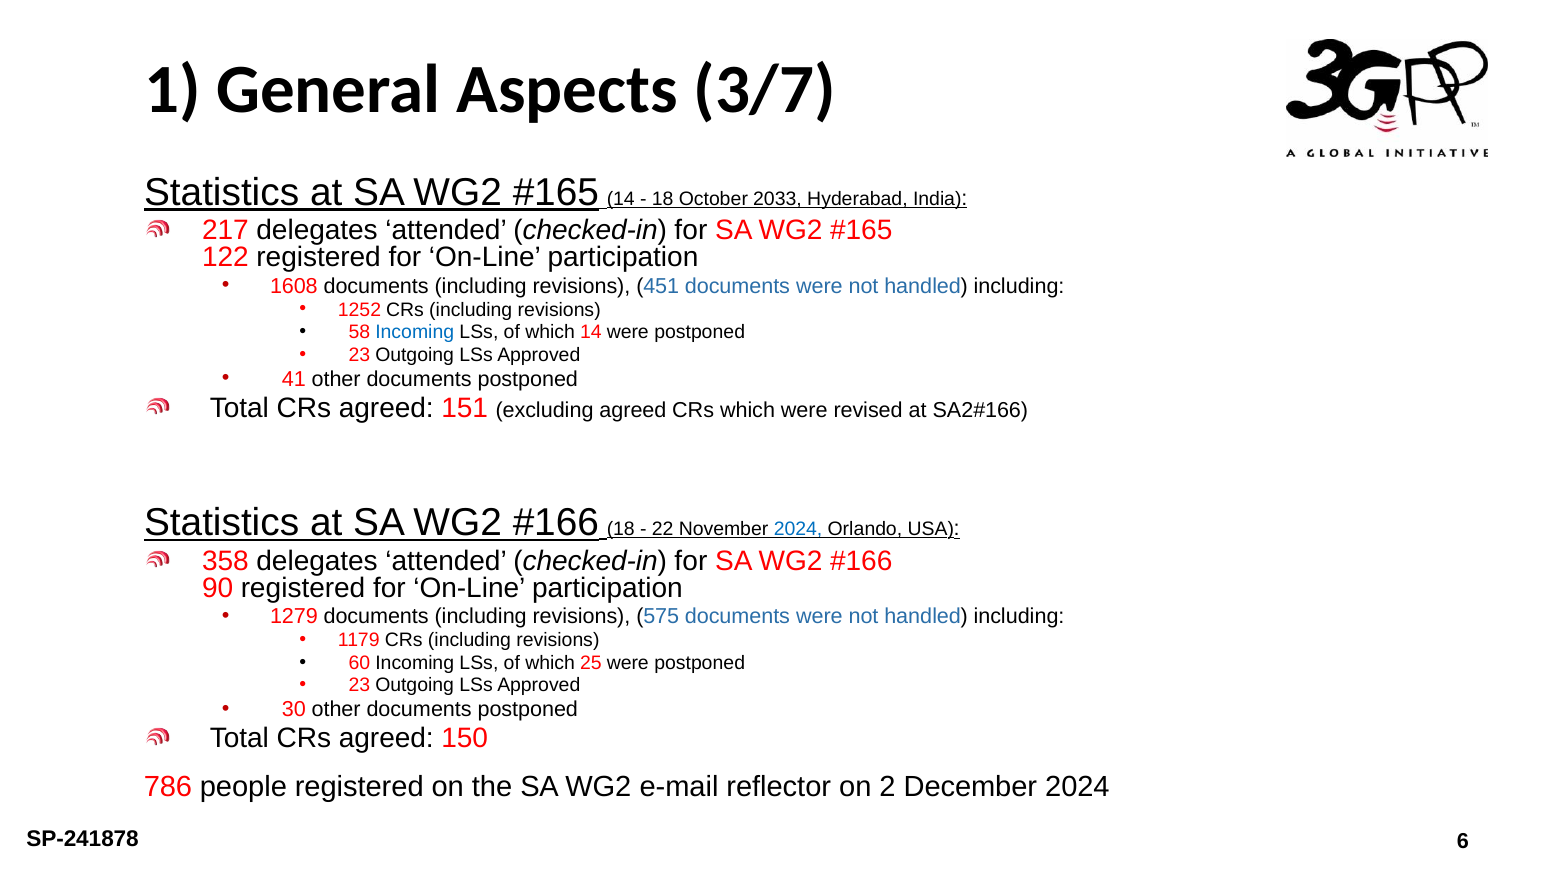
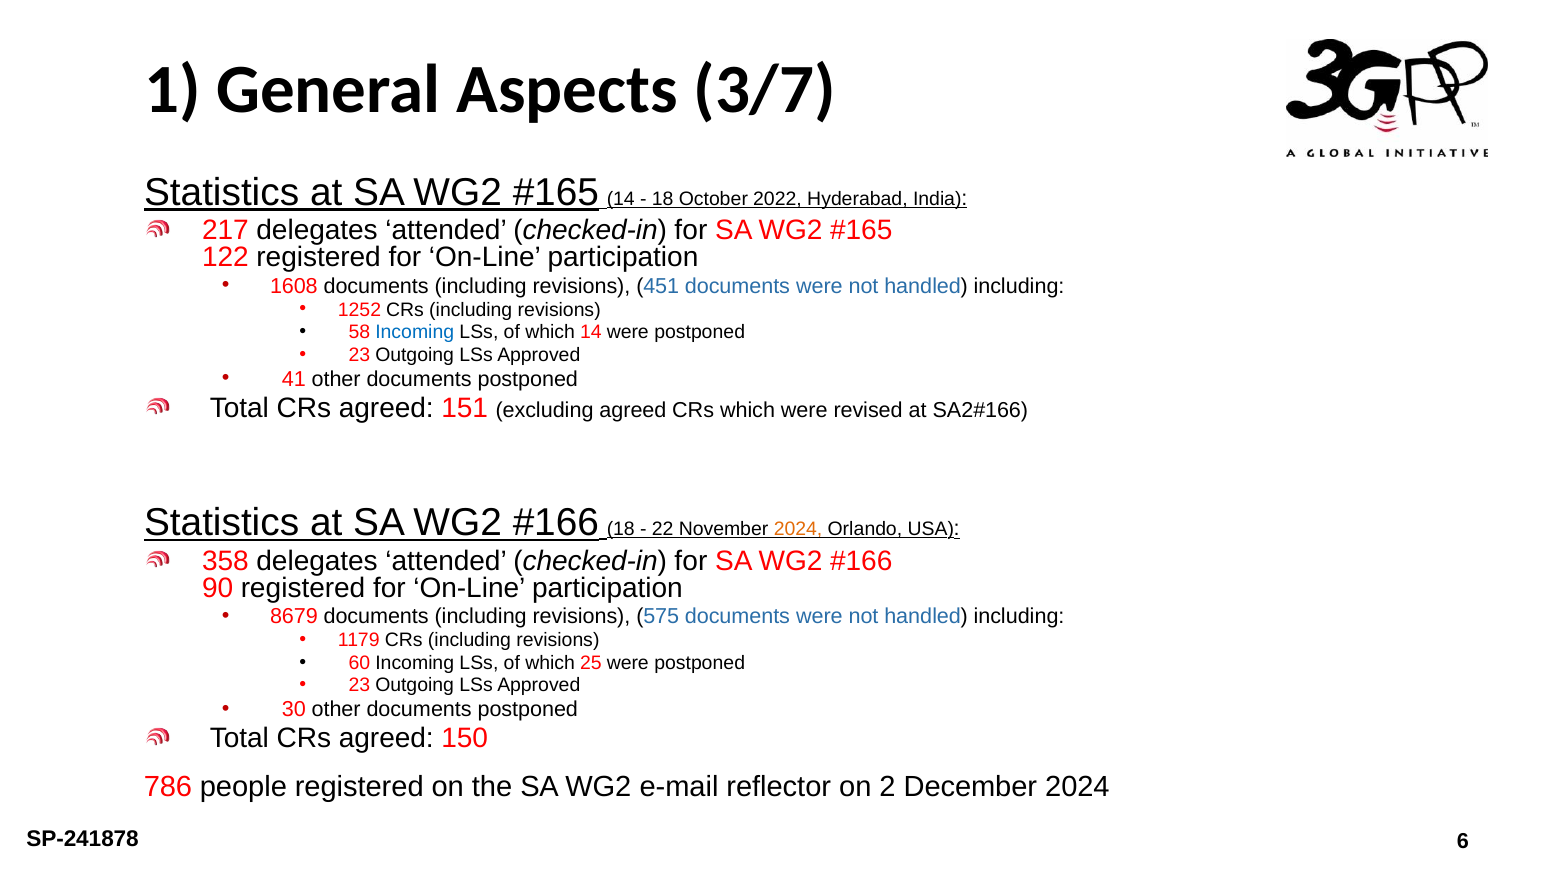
2033: 2033 -> 2022
2024 at (798, 529) colour: blue -> orange
1279: 1279 -> 8679
